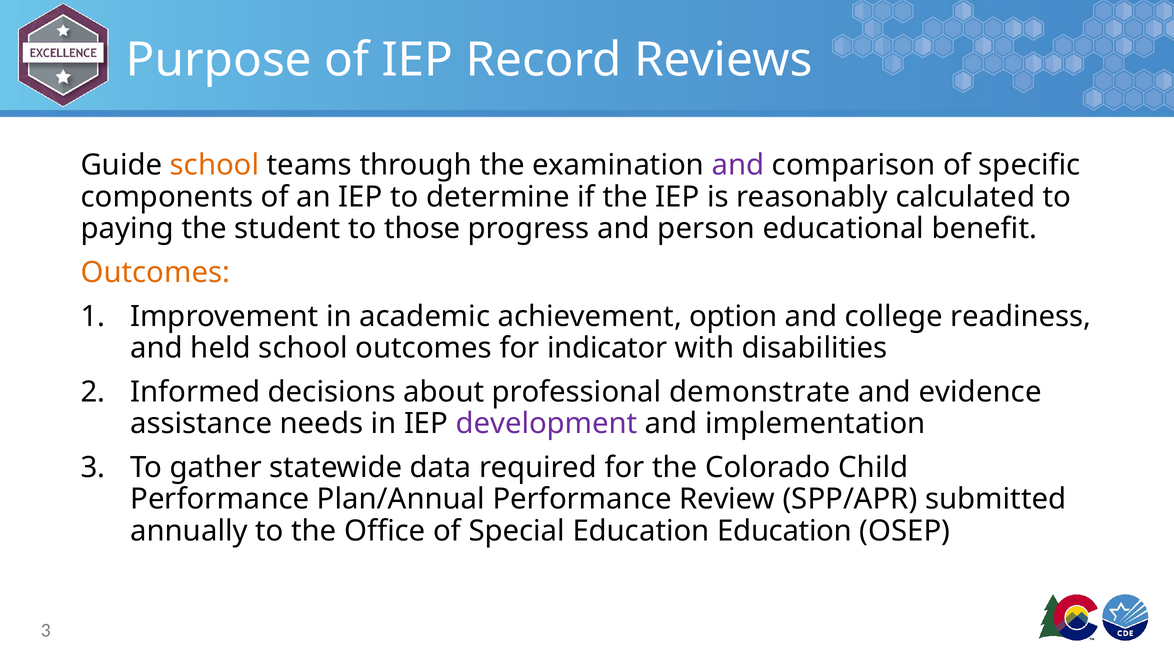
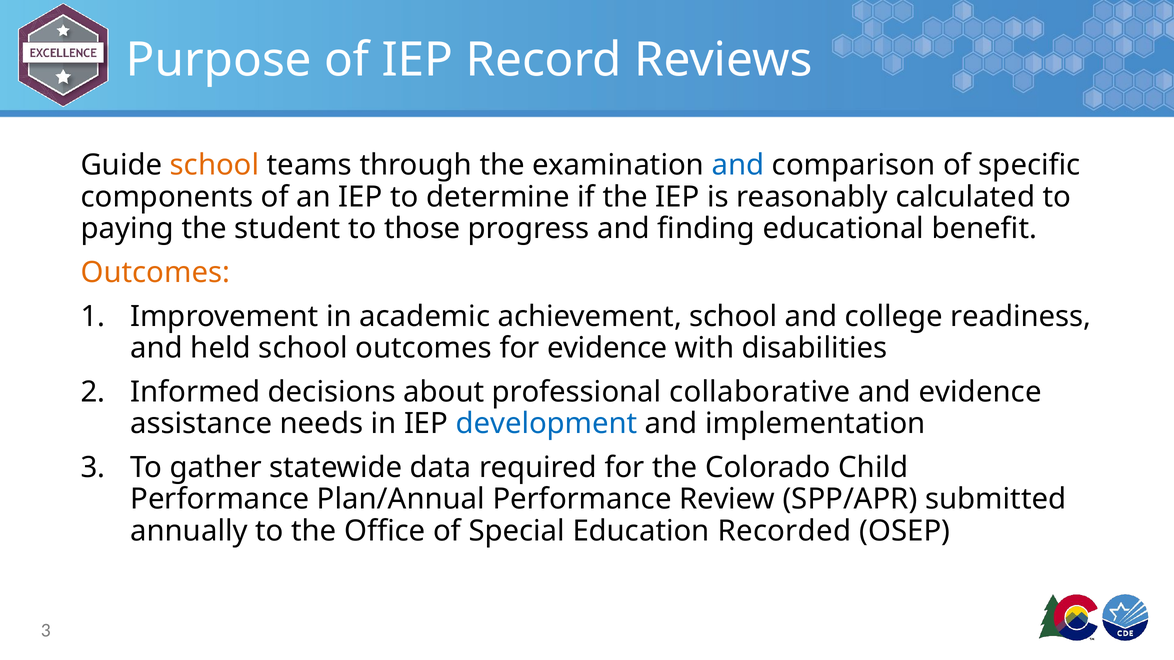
and at (738, 165) colour: purple -> blue
person: person -> finding
achievement option: option -> school
for indicator: indicator -> evidence
demonstrate: demonstrate -> collaborative
development colour: purple -> blue
Education Education: Education -> Recorded
